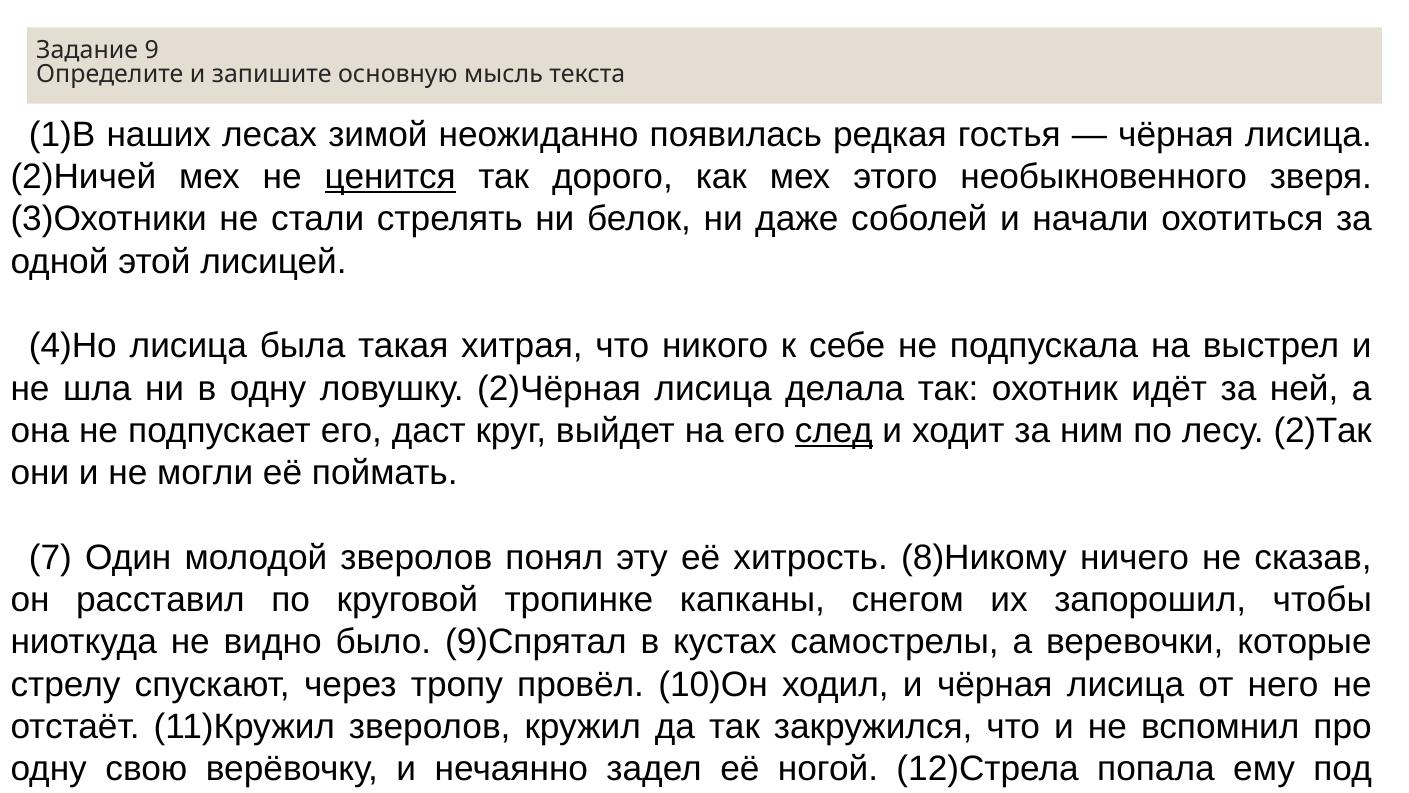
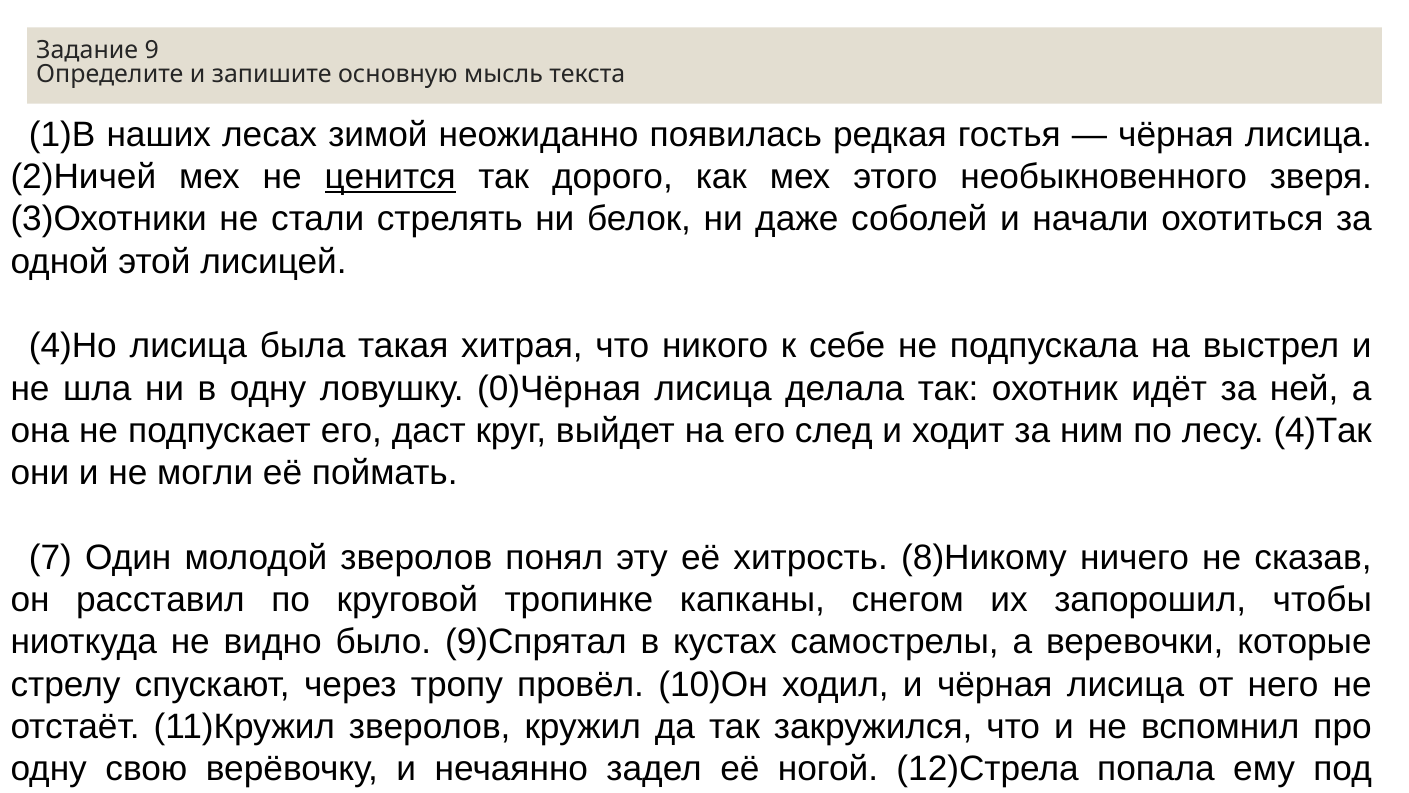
2)Чёрная: 2)Чёрная -> 0)Чёрная
след underline: present -> none
2)Так: 2)Так -> 4)Так
